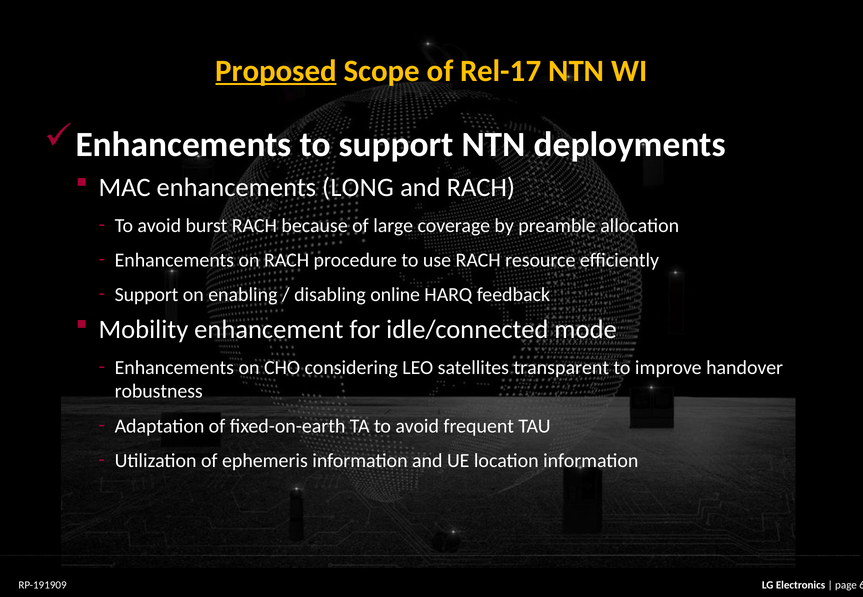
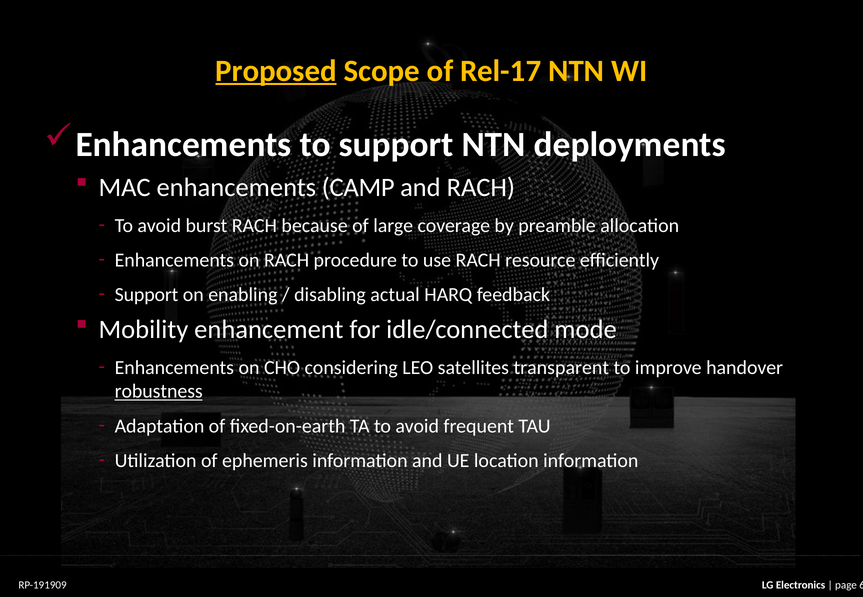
LONG: LONG -> CAMP
online: online -> actual
robustness underline: none -> present
